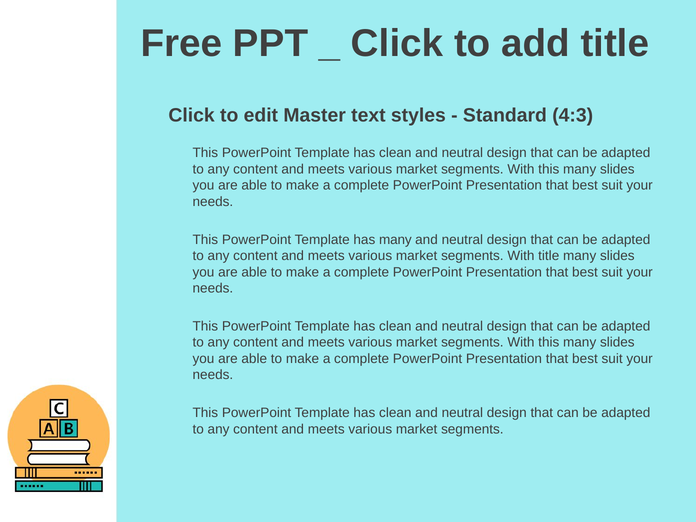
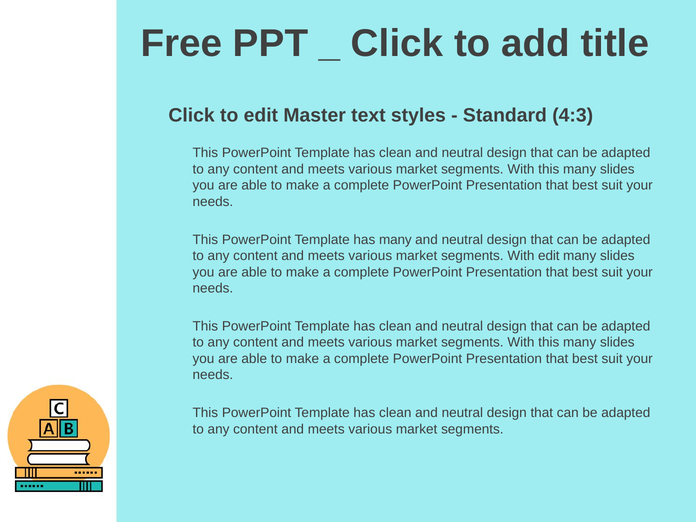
With title: title -> edit
